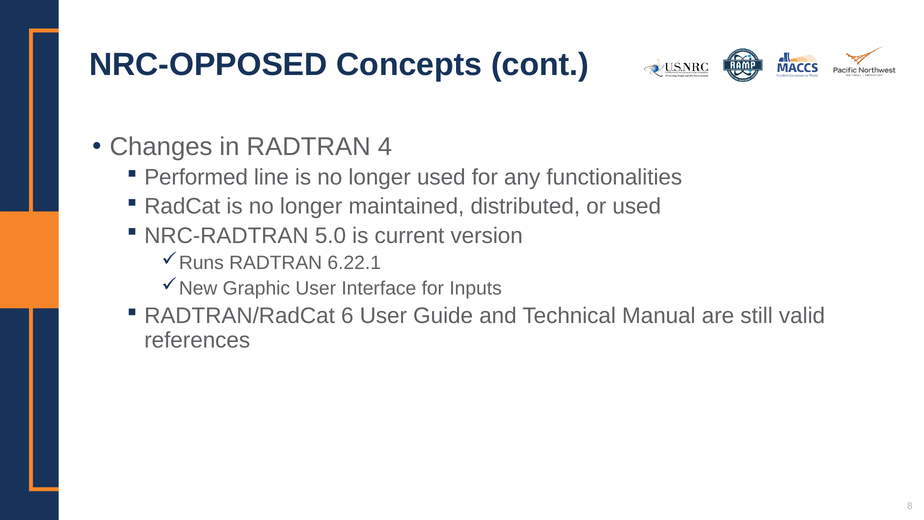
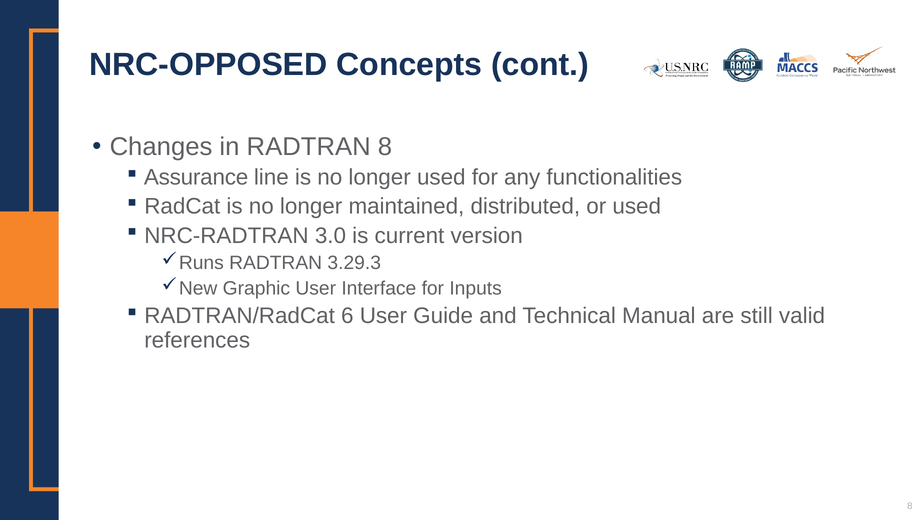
RADTRAN 4: 4 -> 8
Performed: Performed -> Assurance
5.0: 5.0 -> 3.0
6.22.1: 6.22.1 -> 3.29.3
